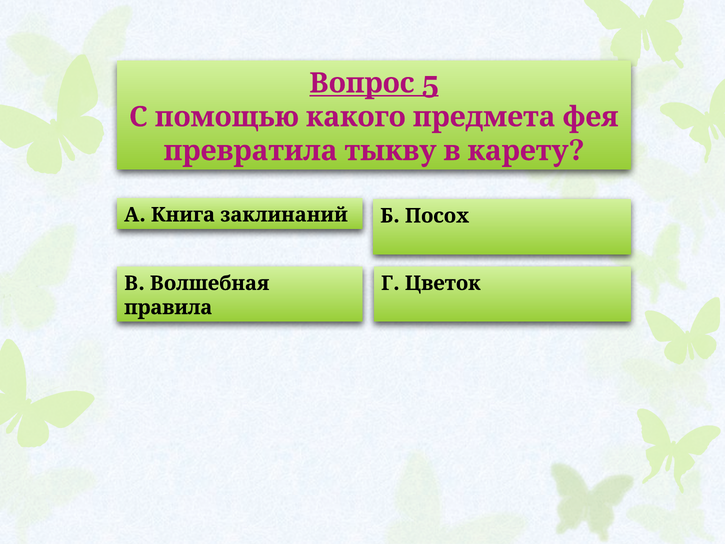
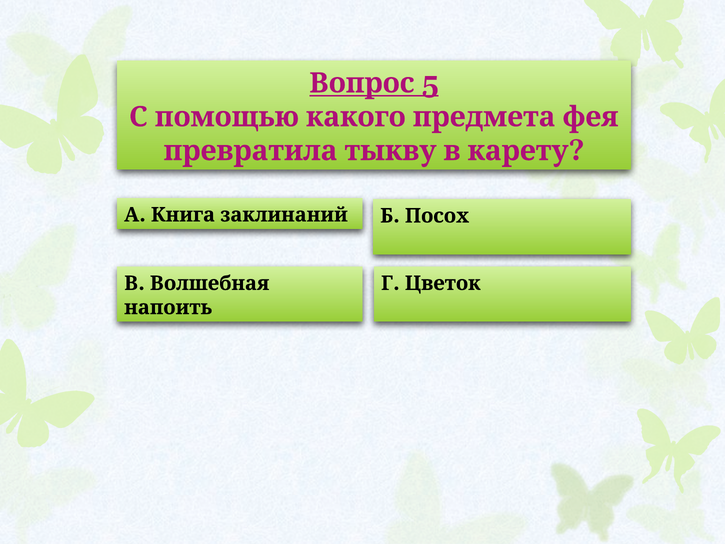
правила: правила -> напоить
